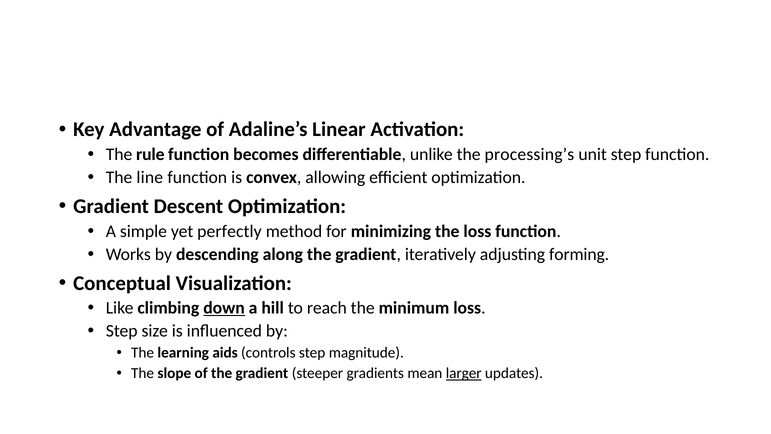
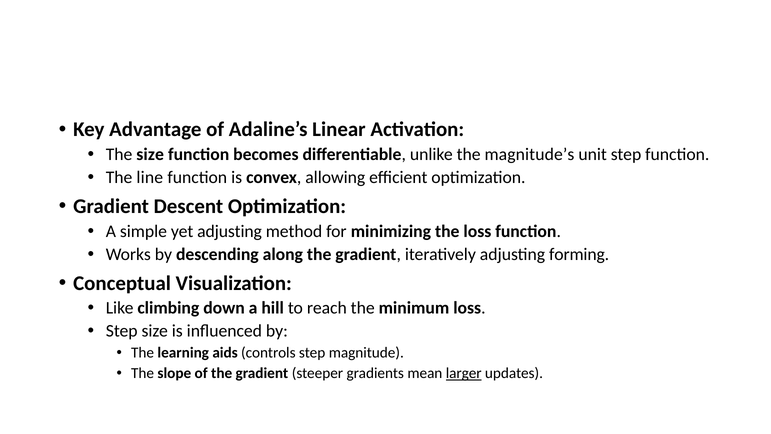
The rule: rule -> size
processing’s: processing’s -> magnitude’s
yet perfectly: perfectly -> adjusting
down underline: present -> none
